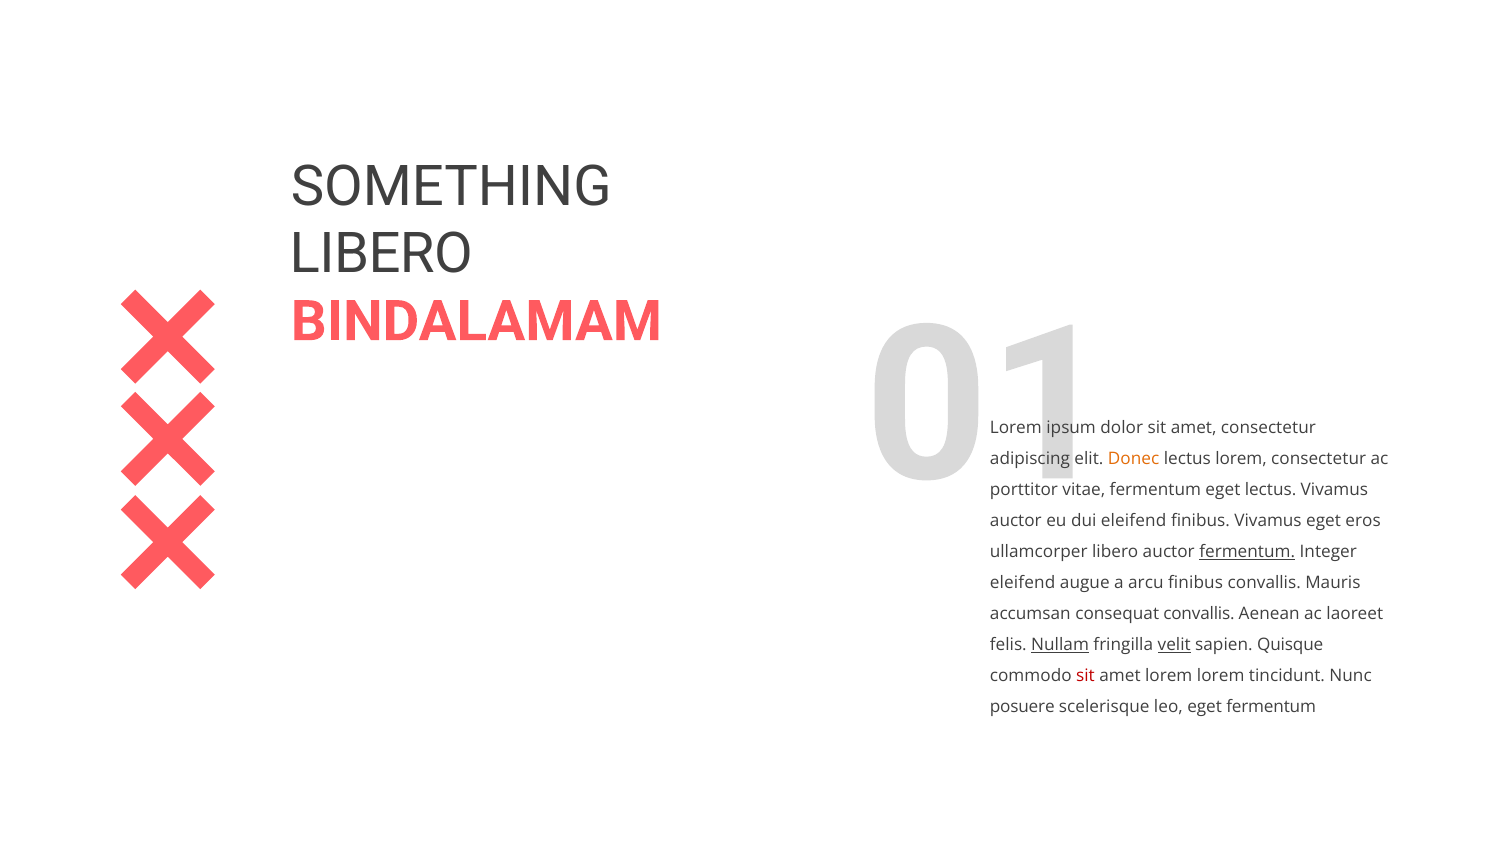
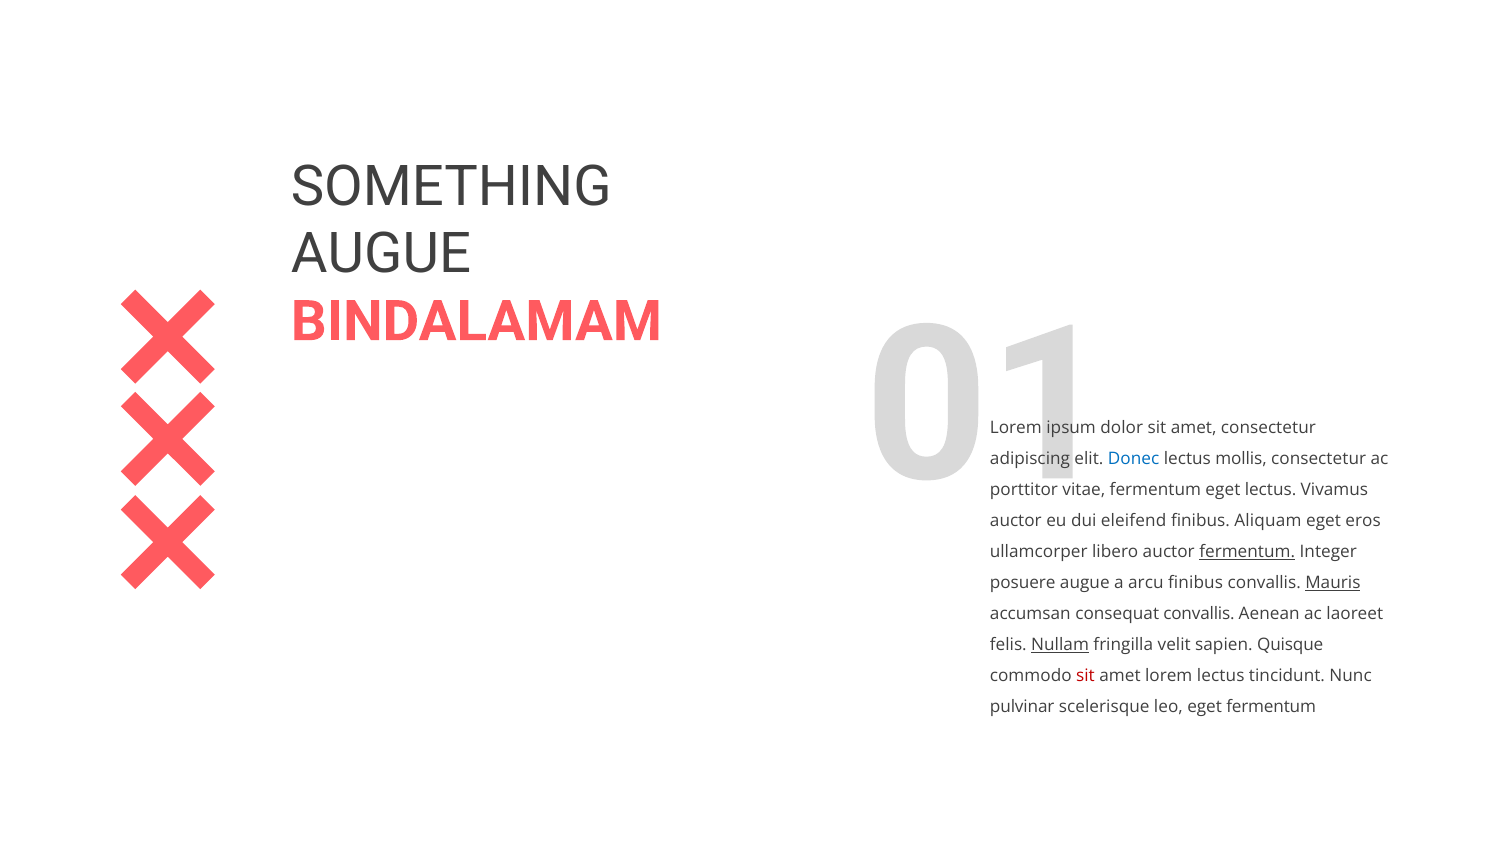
LIBERO at (381, 254): LIBERO -> AUGUE
Donec colour: orange -> blue
lectus lorem: lorem -> mollis
finibus Vivamus: Vivamus -> Aliquam
eleifend at (1023, 583): eleifend -> posuere
Mauris underline: none -> present
velit underline: present -> none
lorem lorem: lorem -> lectus
posuere: posuere -> pulvinar
